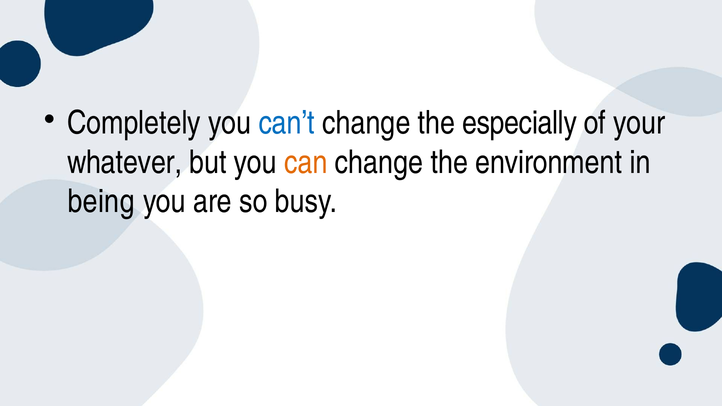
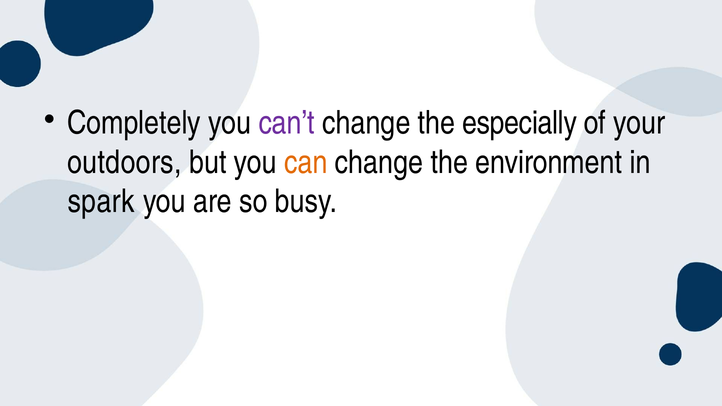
can’t colour: blue -> purple
whatever: whatever -> outdoors
being: being -> spark
